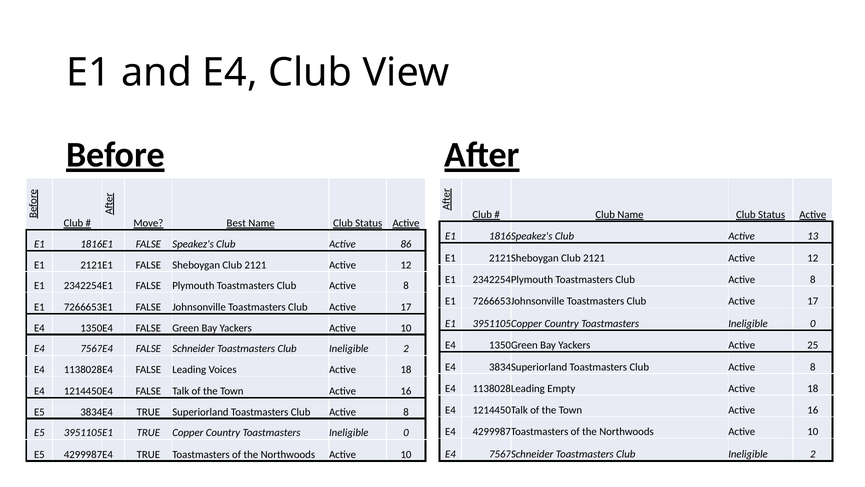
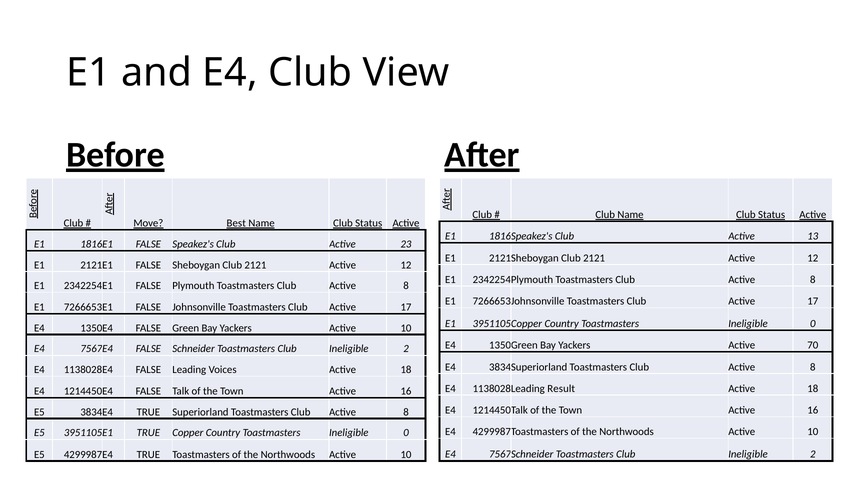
86: 86 -> 23
25: 25 -> 70
Empty: Empty -> Result
